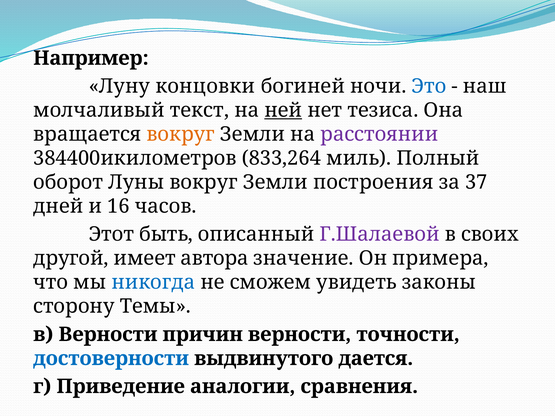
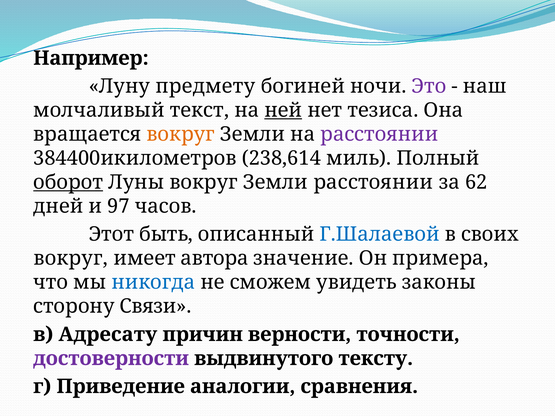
концовки: концовки -> предмету
Это colour: blue -> purple
833,264: 833,264 -> 238,614
оборот underline: none -> present
Земли построения: построения -> расстоянии
37: 37 -> 62
16: 16 -> 97
Г.Шалаевой colour: purple -> blue
другой at (71, 258): другой -> вокруг
Темы: Темы -> Связи
в Верности: Верности -> Адресату
достоверности colour: blue -> purple
дается: дается -> тексту
